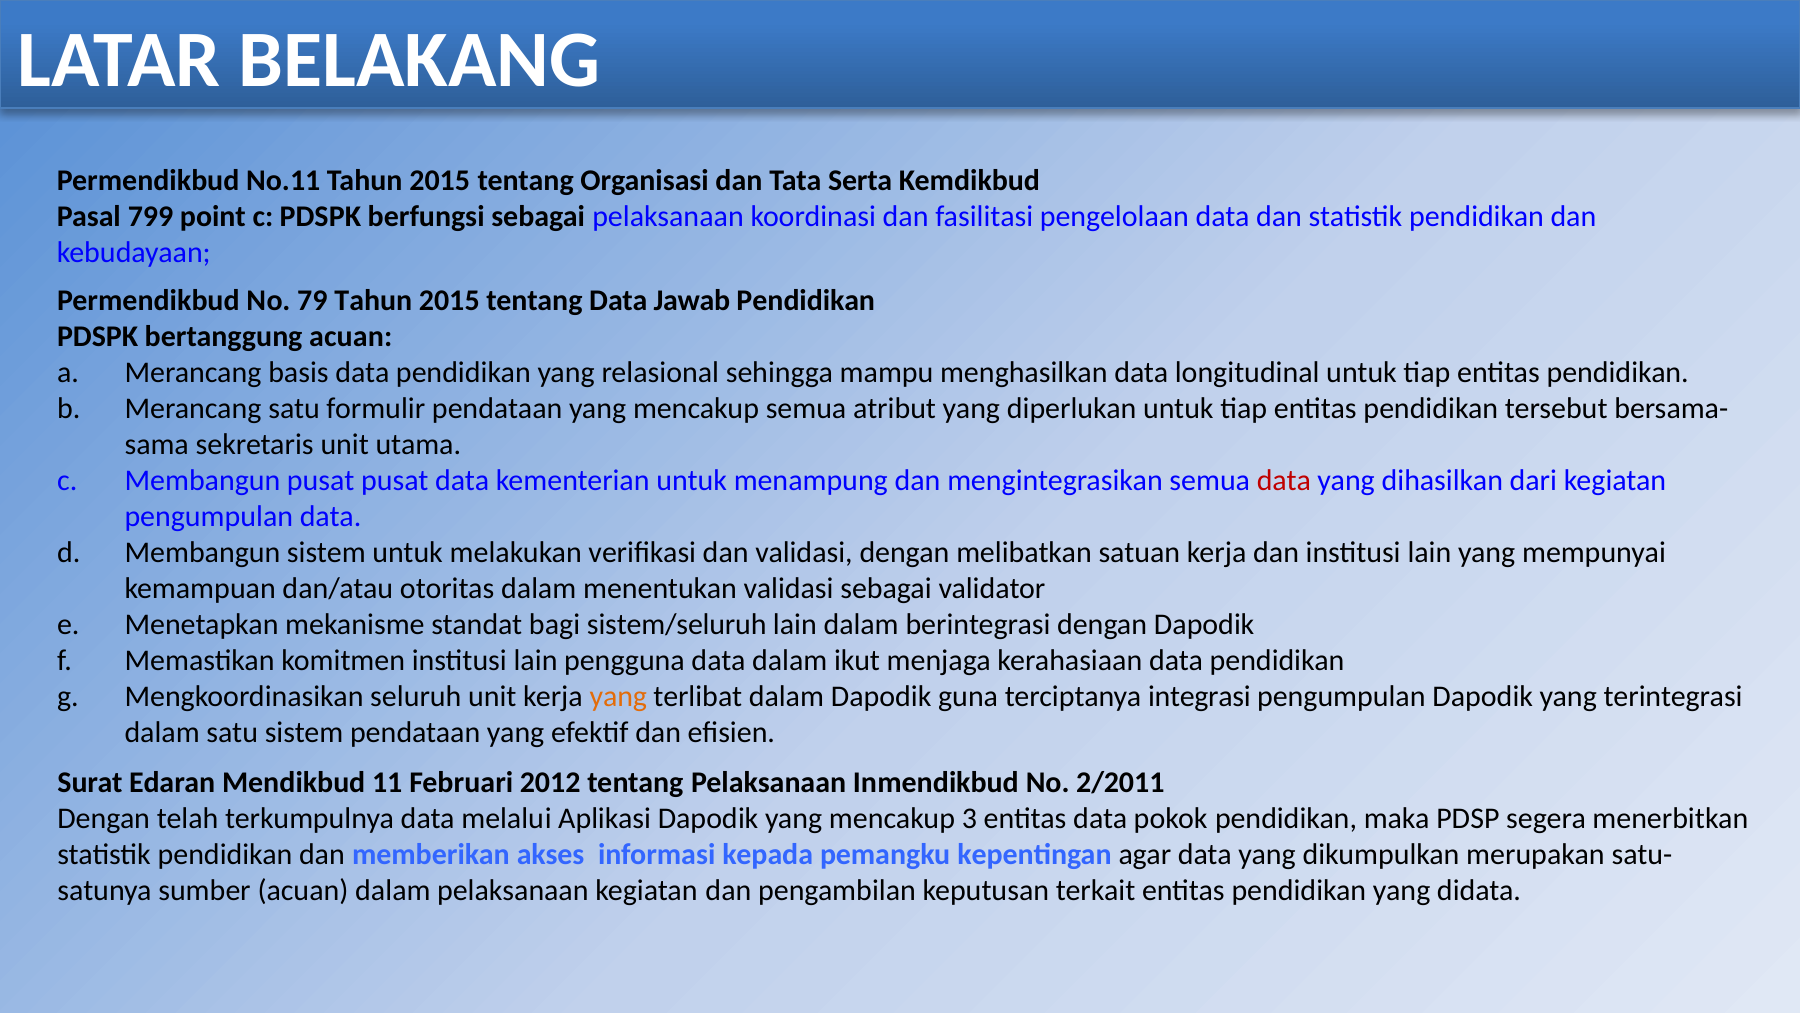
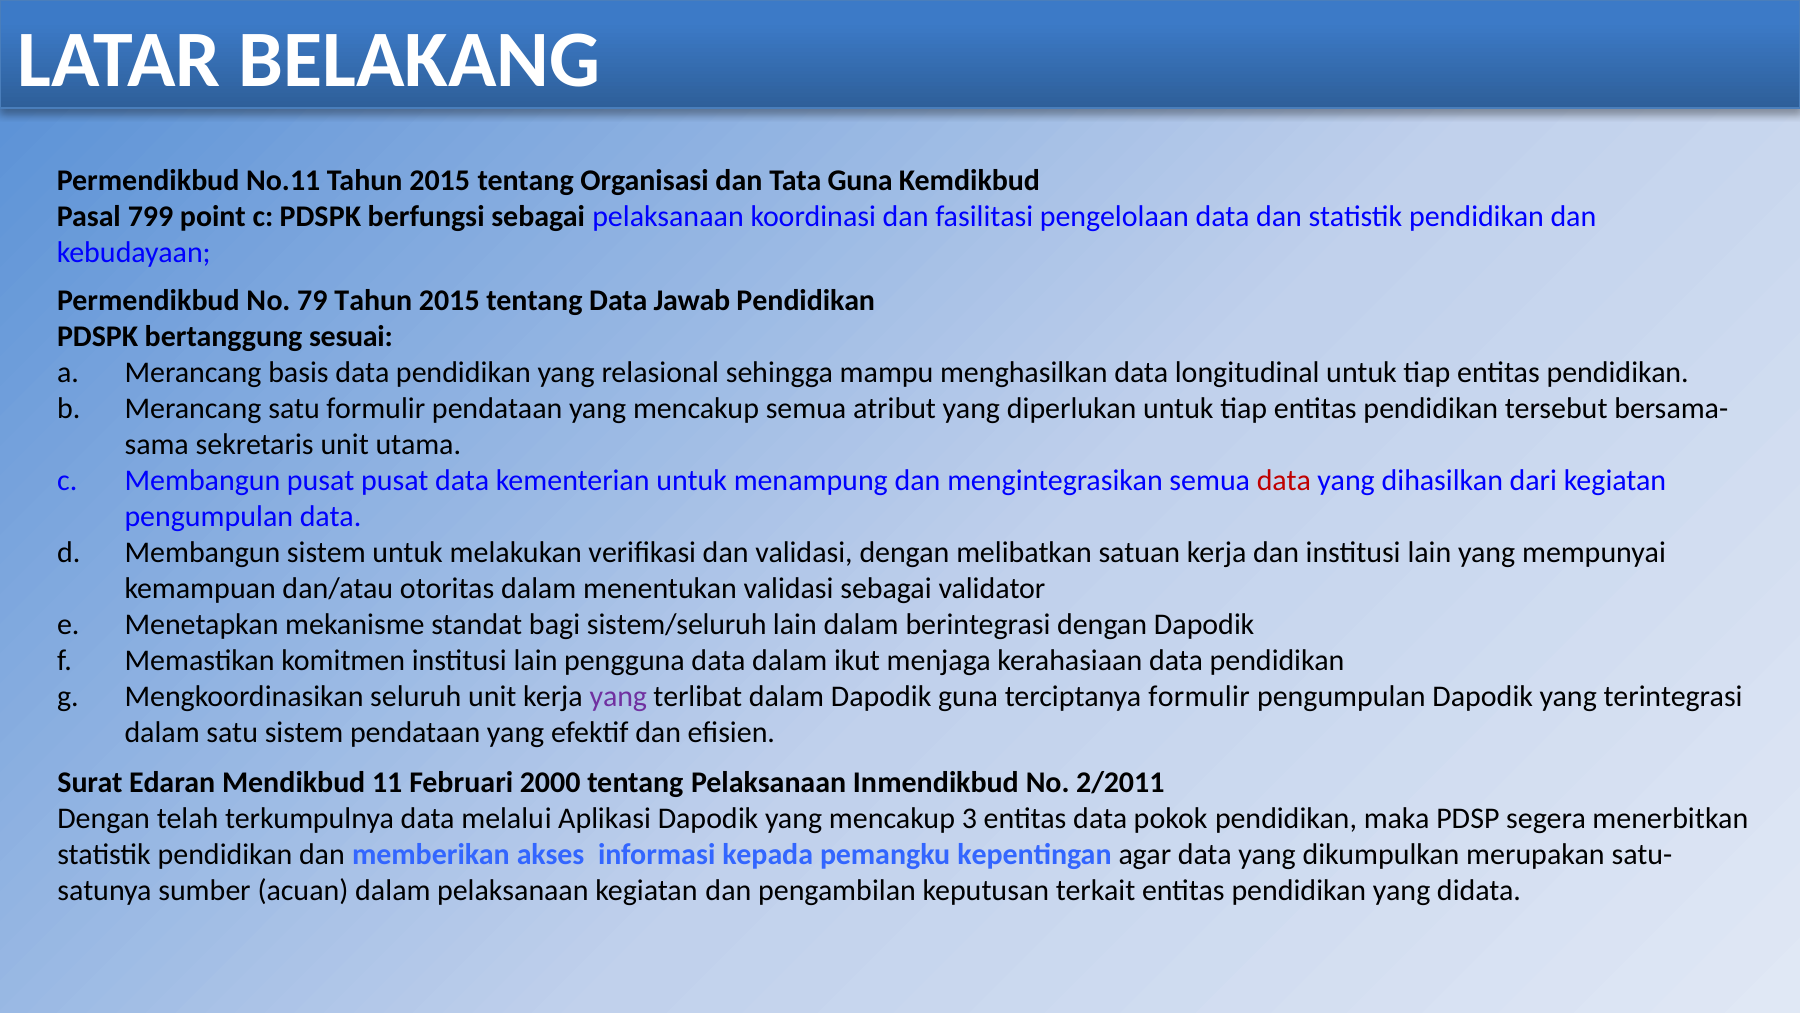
Tata Serta: Serta -> Guna
bertanggung acuan: acuan -> sesuai
yang at (618, 697) colour: orange -> purple
terciptanya integrasi: integrasi -> formulir
2012: 2012 -> 2000
